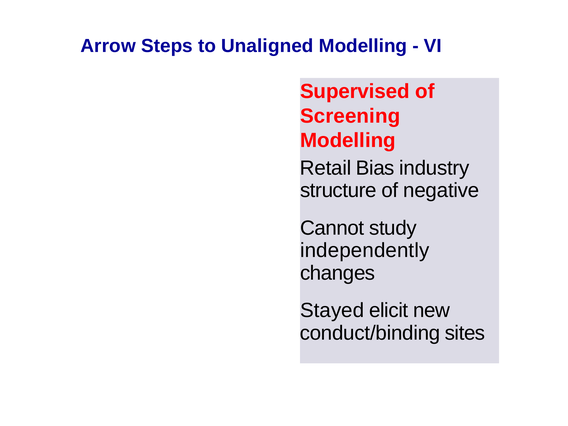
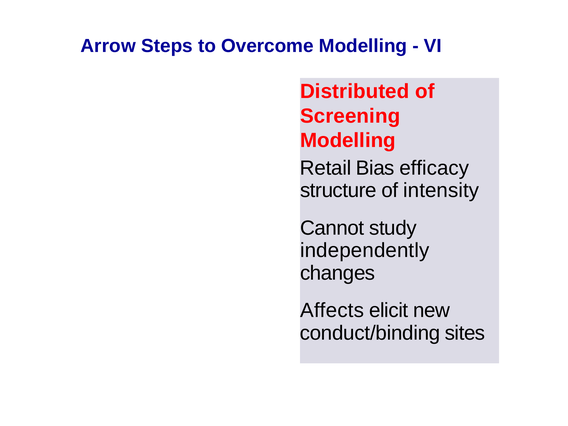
Unaligned: Unaligned -> Overcome
Supervised: Supervised -> Distributed
industry: industry -> efficacy
negative: negative -> intensity
Stayed: Stayed -> Affects
